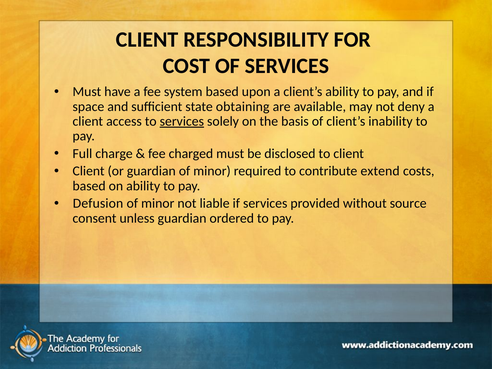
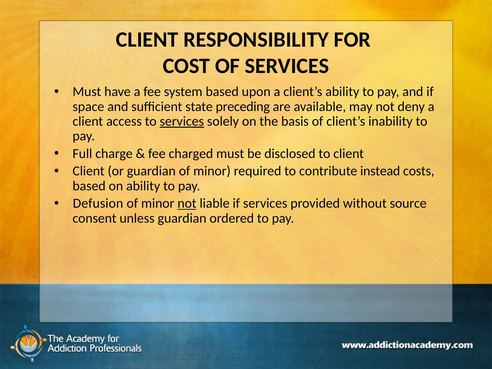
obtaining: obtaining -> preceding
extend: extend -> instead
not at (187, 203) underline: none -> present
